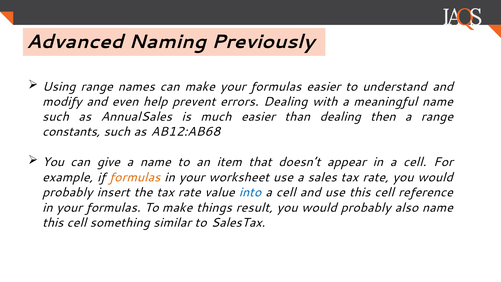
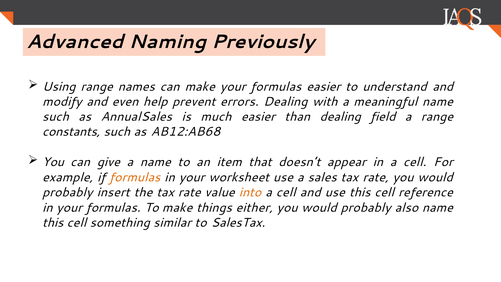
then: then -> field
into colour: blue -> orange
result: result -> either
